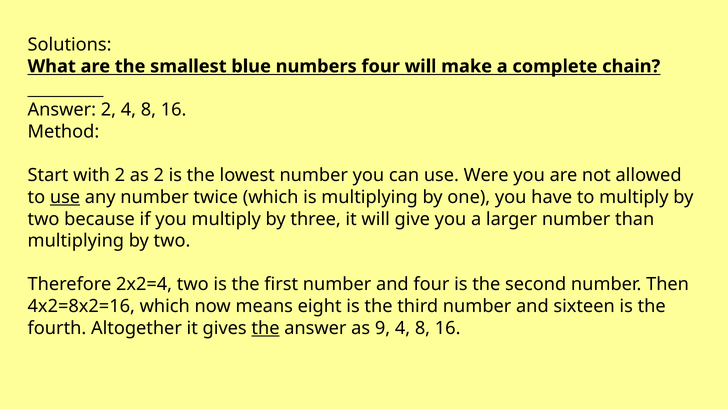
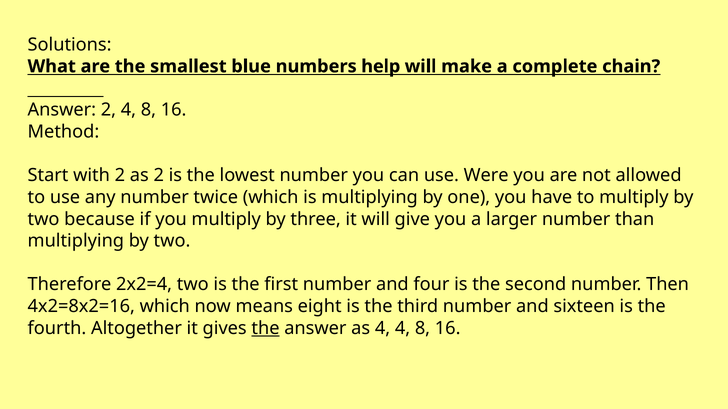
numbers four: four -> help
use at (65, 197) underline: present -> none
as 9: 9 -> 4
